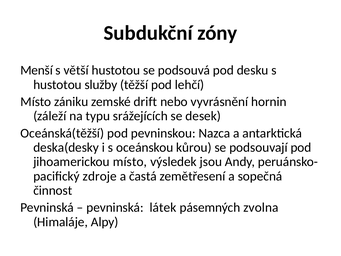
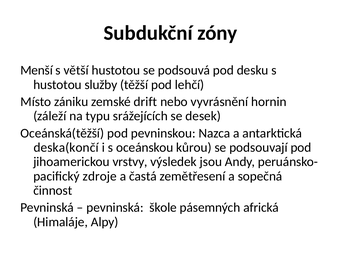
deska(desky: deska(desky -> deska(končí
jihoamerickou místo: místo -> vrstvy
látek: látek -> škole
zvolna: zvolna -> africká
